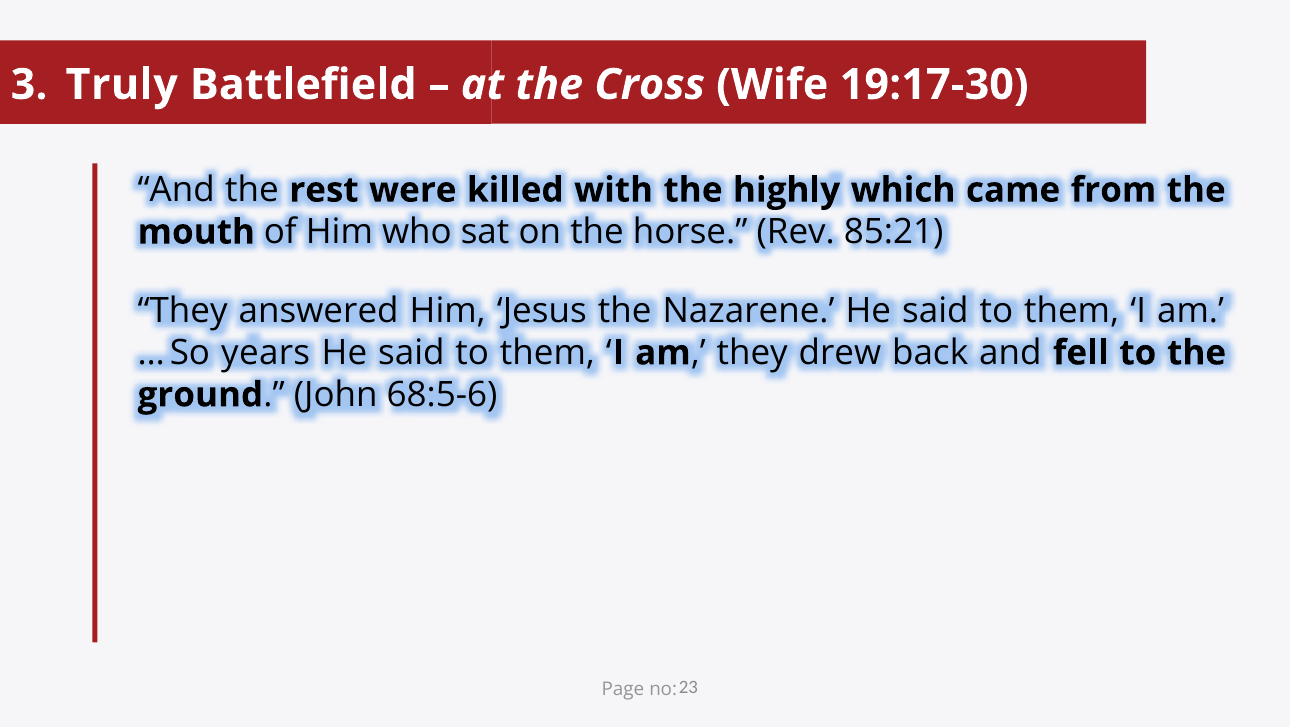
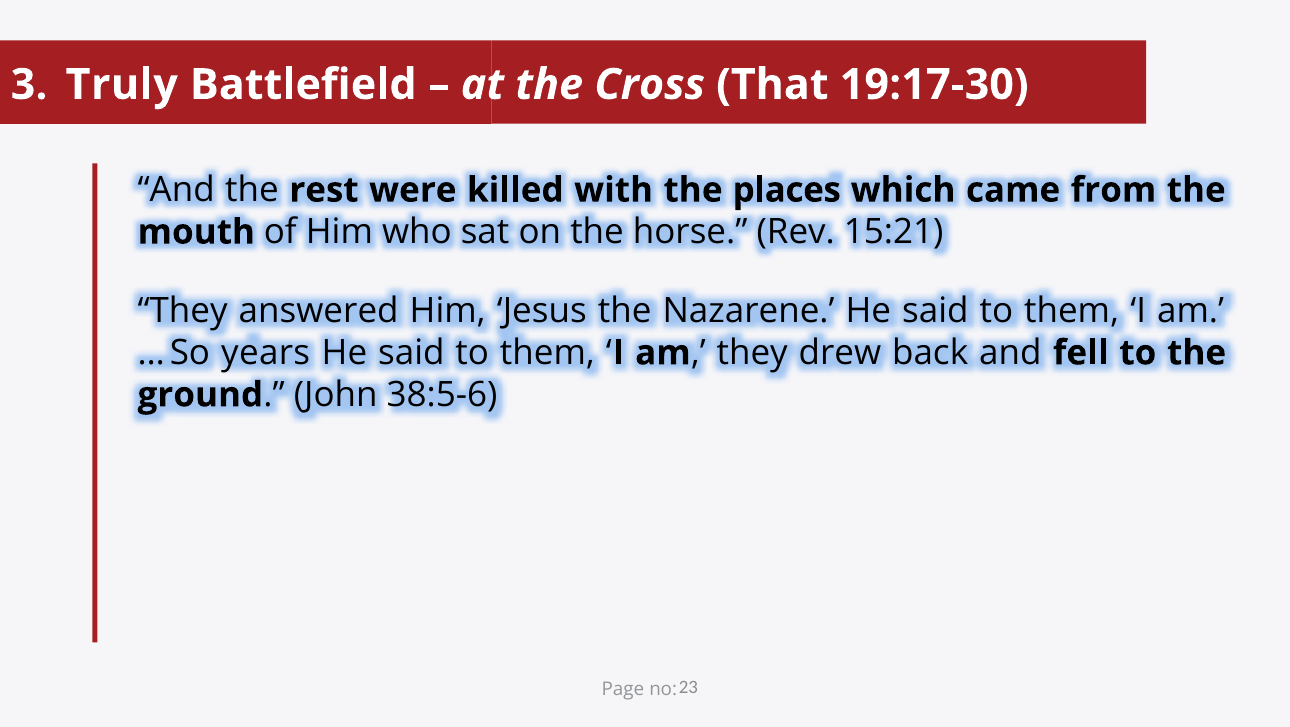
Wife: Wife -> That
highly: highly -> places
85:21: 85:21 -> 15:21
68:5-6: 68:5-6 -> 38:5-6
